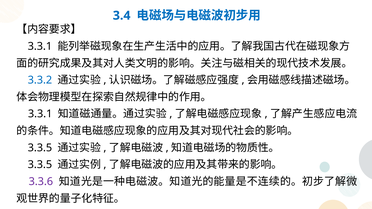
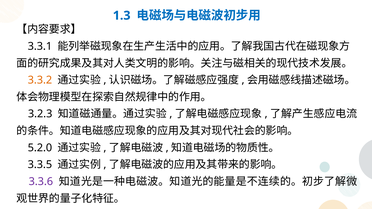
3.4: 3.4 -> 1.3
3.3.2 colour: blue -> orange
3.3.1 at (40, 114): 3.3.1 -> 3.2.3
3.3.5 at (40, 148): 3.3.5 -> 5.2.0
